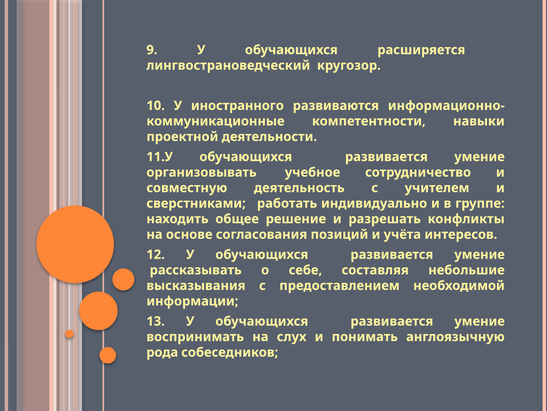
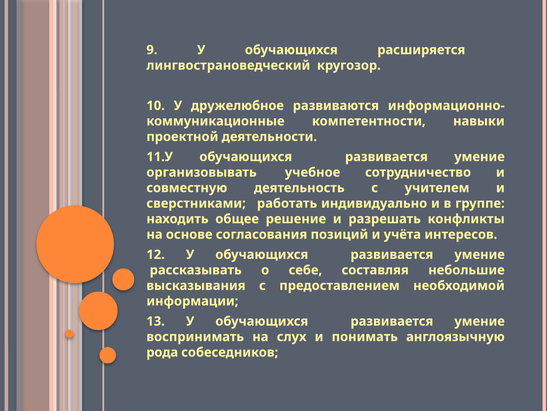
иностранного: иностранного -> дружелюбное
